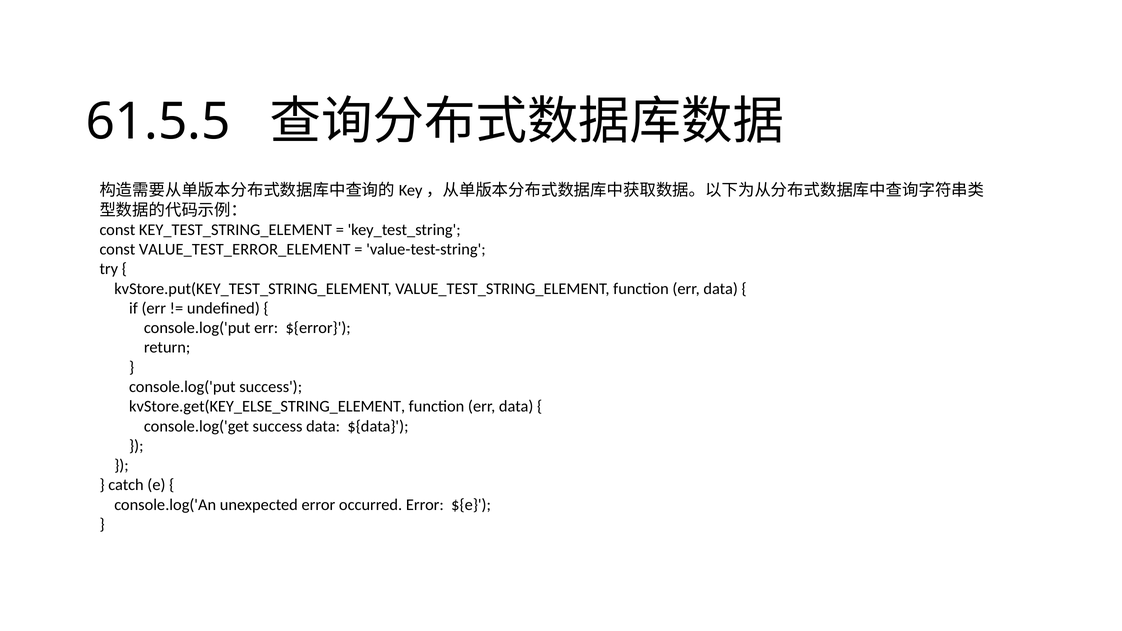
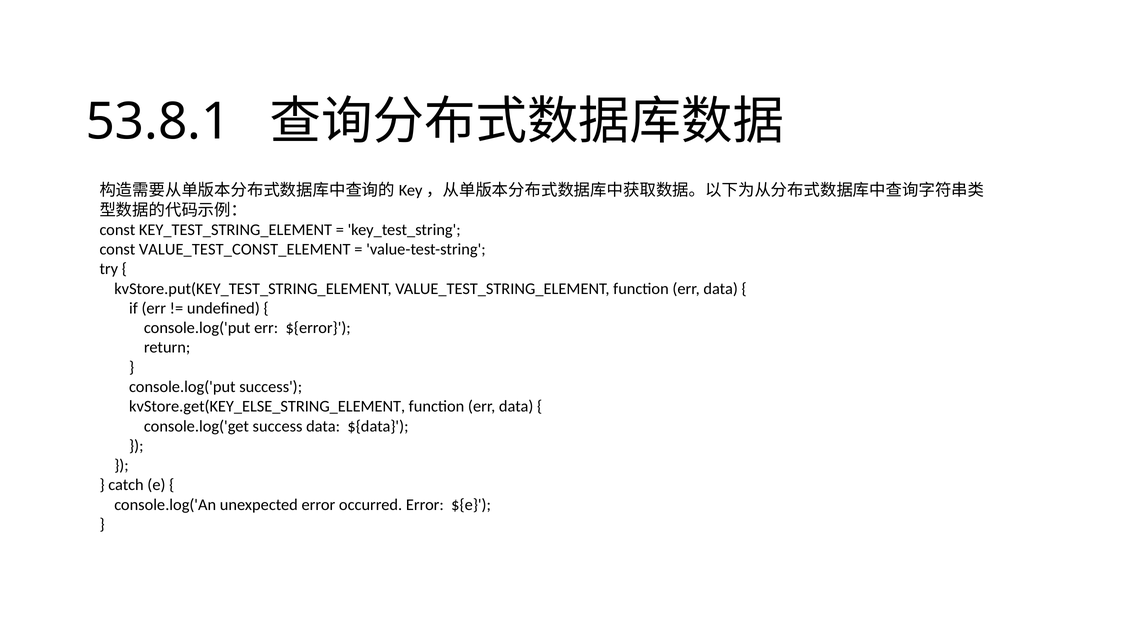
61.5.5: 61.5.5 -> 53.8.1
VALUE_TEST_ERROR_ELEMENT: VALUE_TEST_ERROR_ELEMENT -> VALUE_TEST_CONST_ELEMENT
